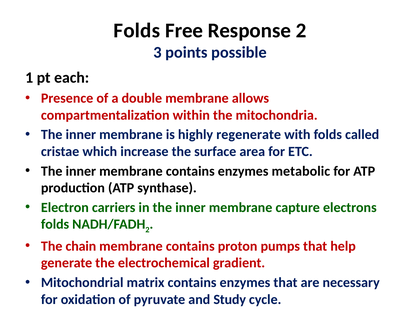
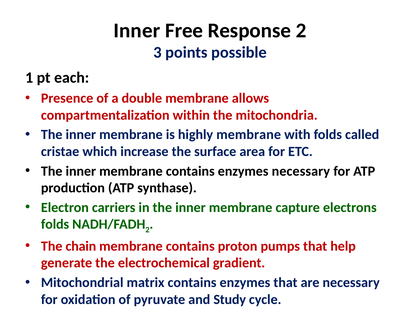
Folds at (137, 31): Folds -> Inner
highly regenerate: regenerate -> membrane
enzymes metabolic: metabolic -> necessary
